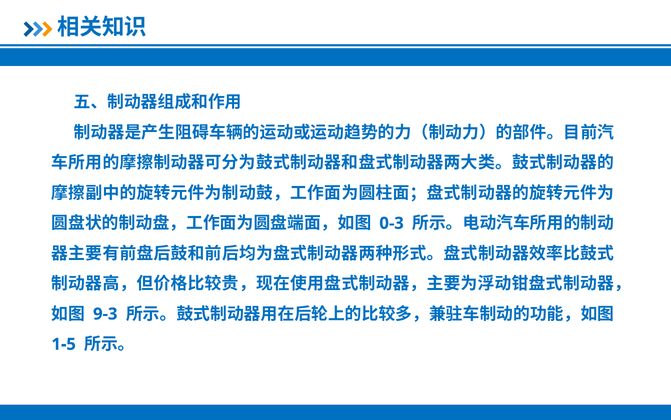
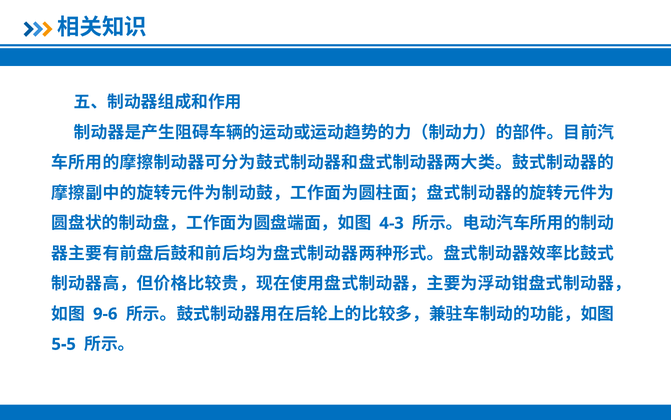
0-3: 0-3 -> 4-3
9-3: 9-3 -> 9-6
1-5: 1-5 -> 5-5
